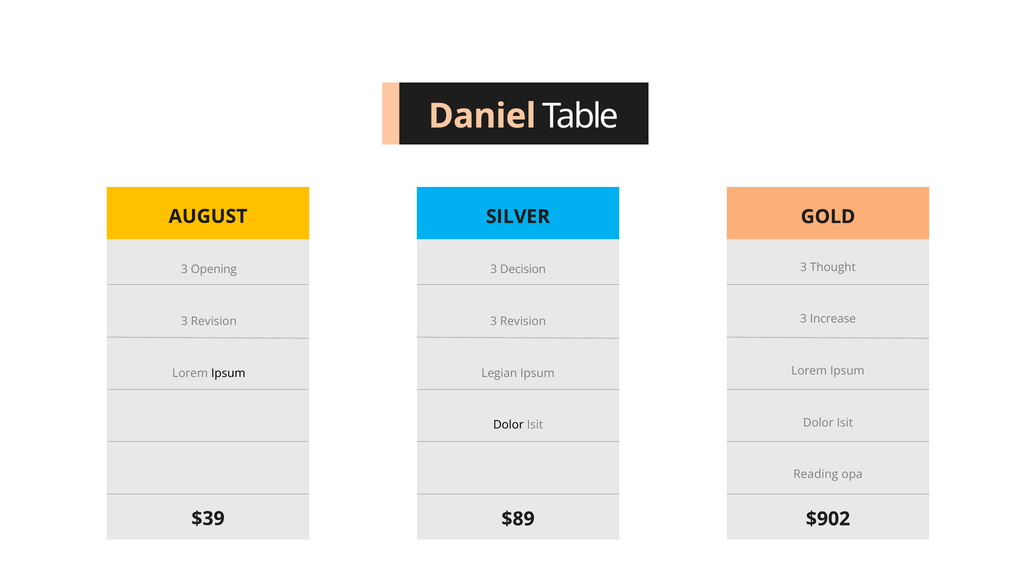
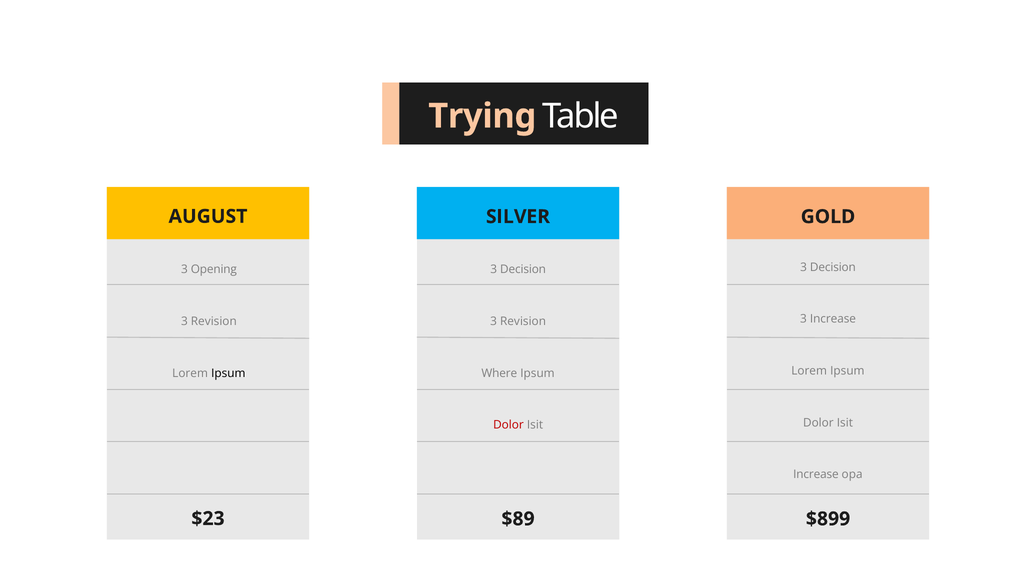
Daniel: Daniel -> Trying
Thought at (833, 267): Thought -> Decision
Legian: Legian -> Where
Dolor at (508, 425) colour: black -> red
Reading at (816, 474): Reading -> Increase
$39: $39 -> $23
$902: $902 -> $899
